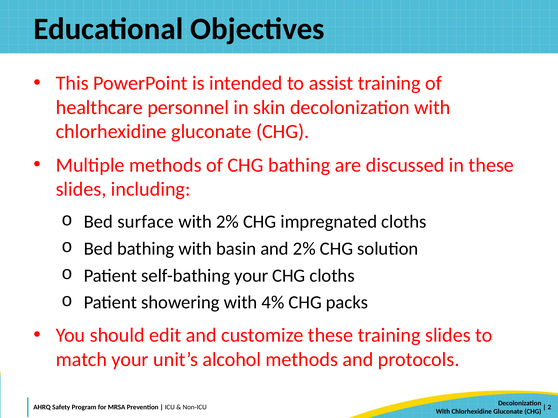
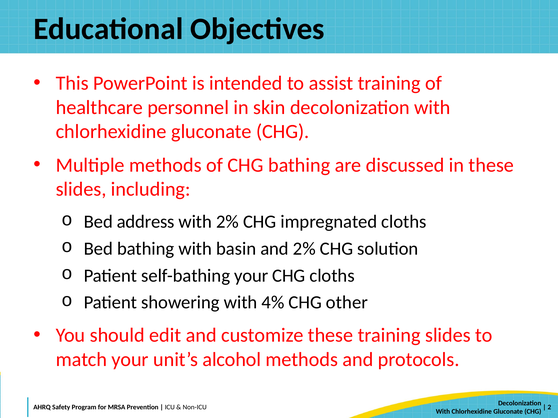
surface: surface -> address
packs: packs -> other
